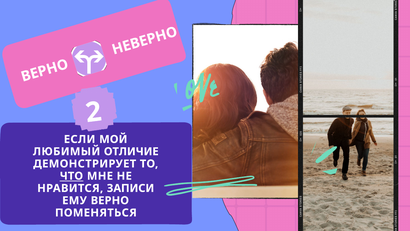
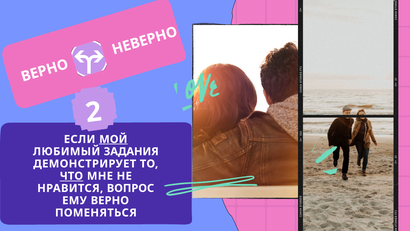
МОЙ underline: none -> present
ОТЛИЧИЕ: ОТЛИЧИЕ -> ЗАДАНИЯ
ЗАПИСИ: ЗАПИСИ -> ВОПРОС
